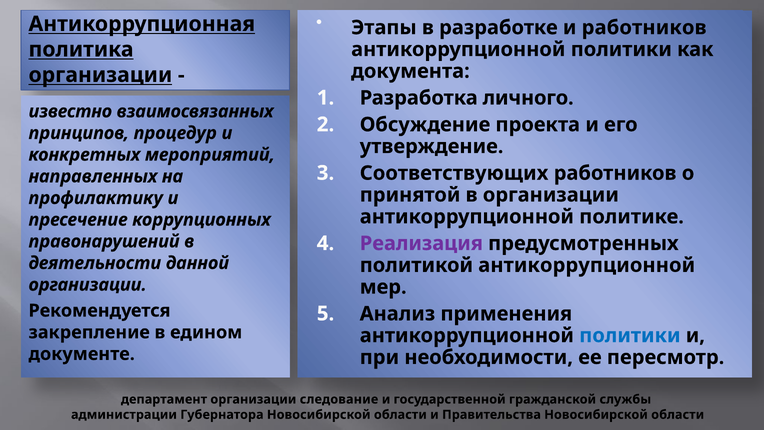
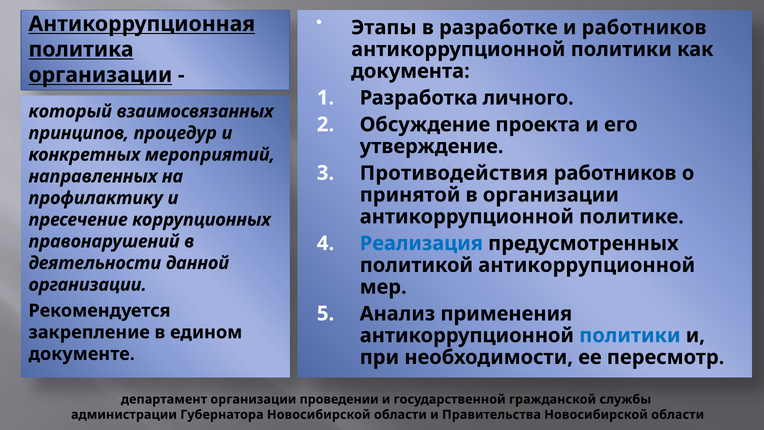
известно: известно -> который
Соответствующих: Соответствующих -> Противодействия
Реализация colour: purple -> blue
следование: следование -> проведении
